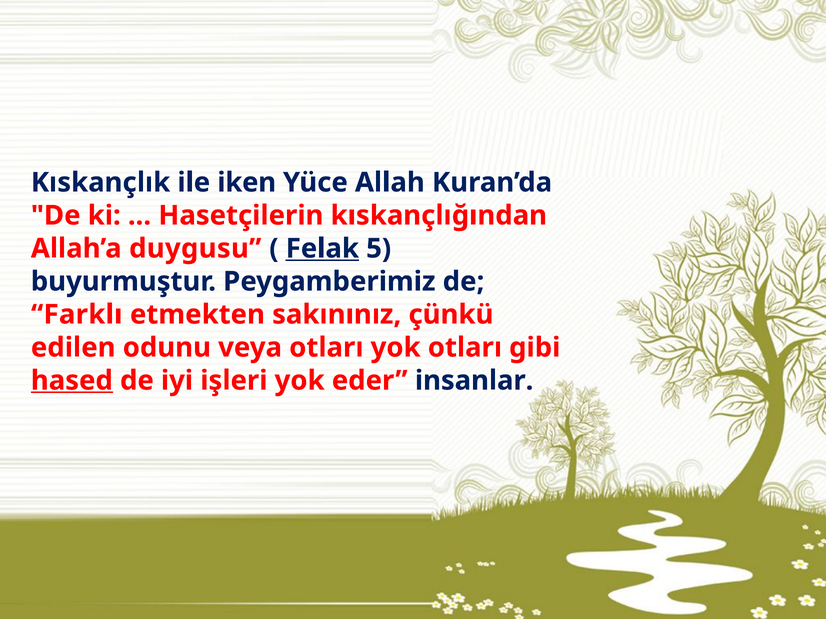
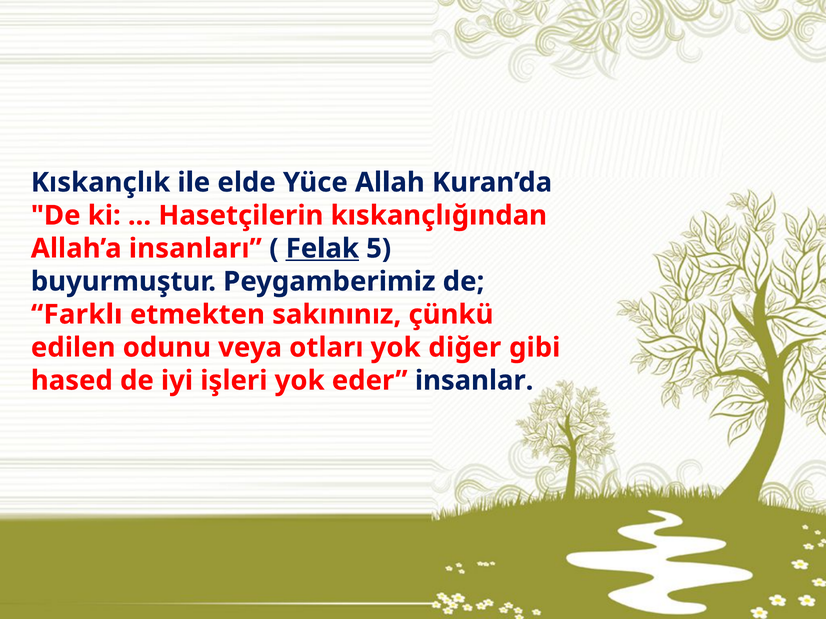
iken: iken -> elde
duygusu: duygusu -> insanları
yok otları: otları -> diğer
hased underline: present -> none
